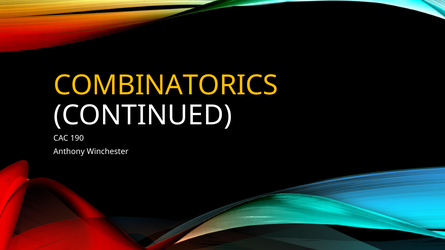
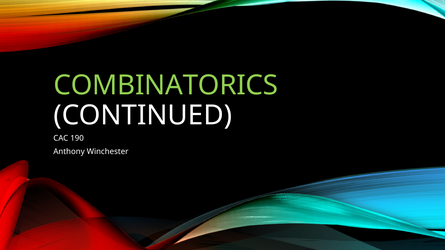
COMBINATORICS colour: yellow -> light green
